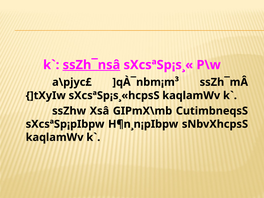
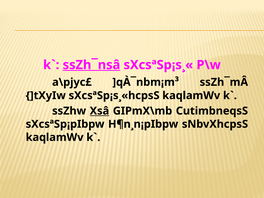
Xsâ underline: none -> present
